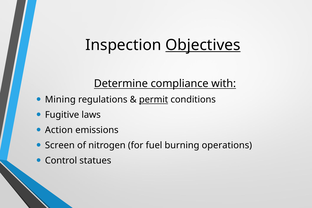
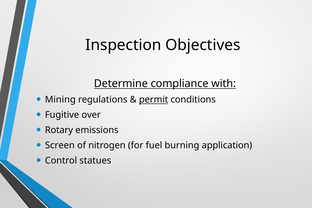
Objectives underline: present -> none
laws: laws -> over
Action: Action -> Rotary
operations: operations -> application
